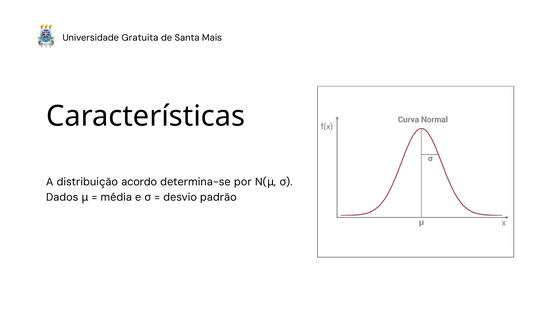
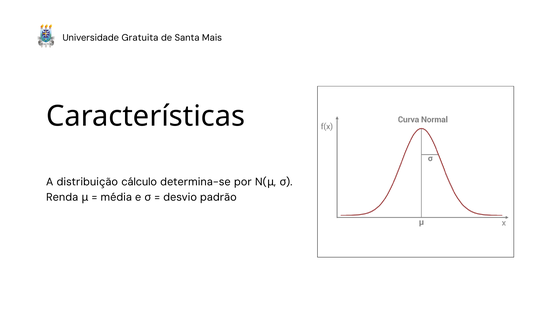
acordo: acordo -> cálculo
Dados: Dados -> Renda
